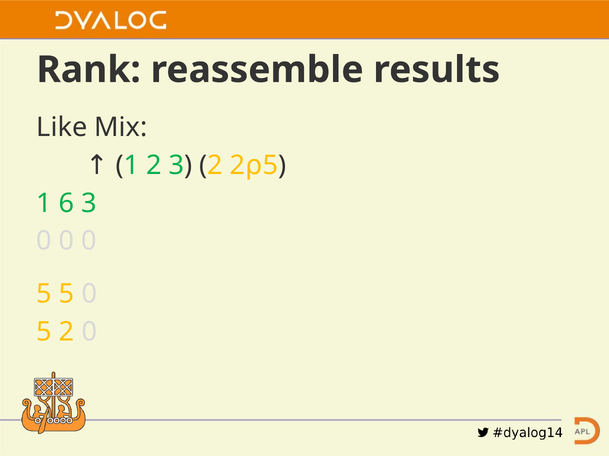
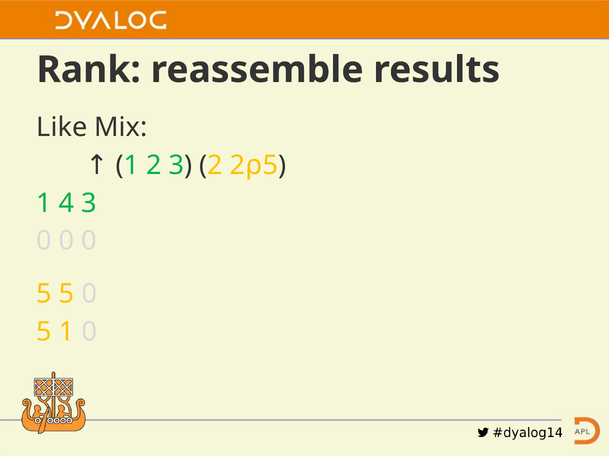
6: 6 -> 4
5 2: 2 -> 1
